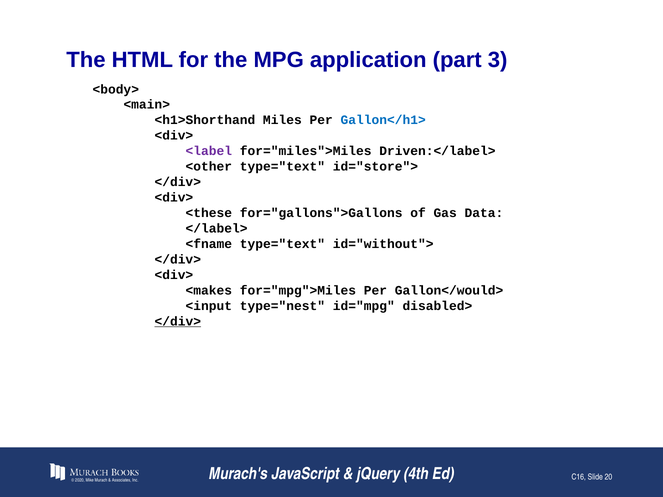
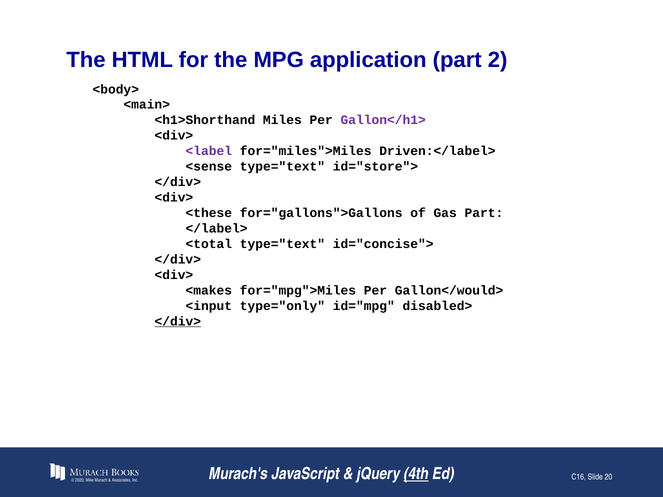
3: 3 -> 2
Gallon</h1> colour: blue -> purple
<other: <other -> <sense
Gas Data: Data -> Part
<fname: <fname -> <total
id="without">: id="without"> -> id="concise">
type="nest: type="nest -> type="only
4th underline: none -> present
